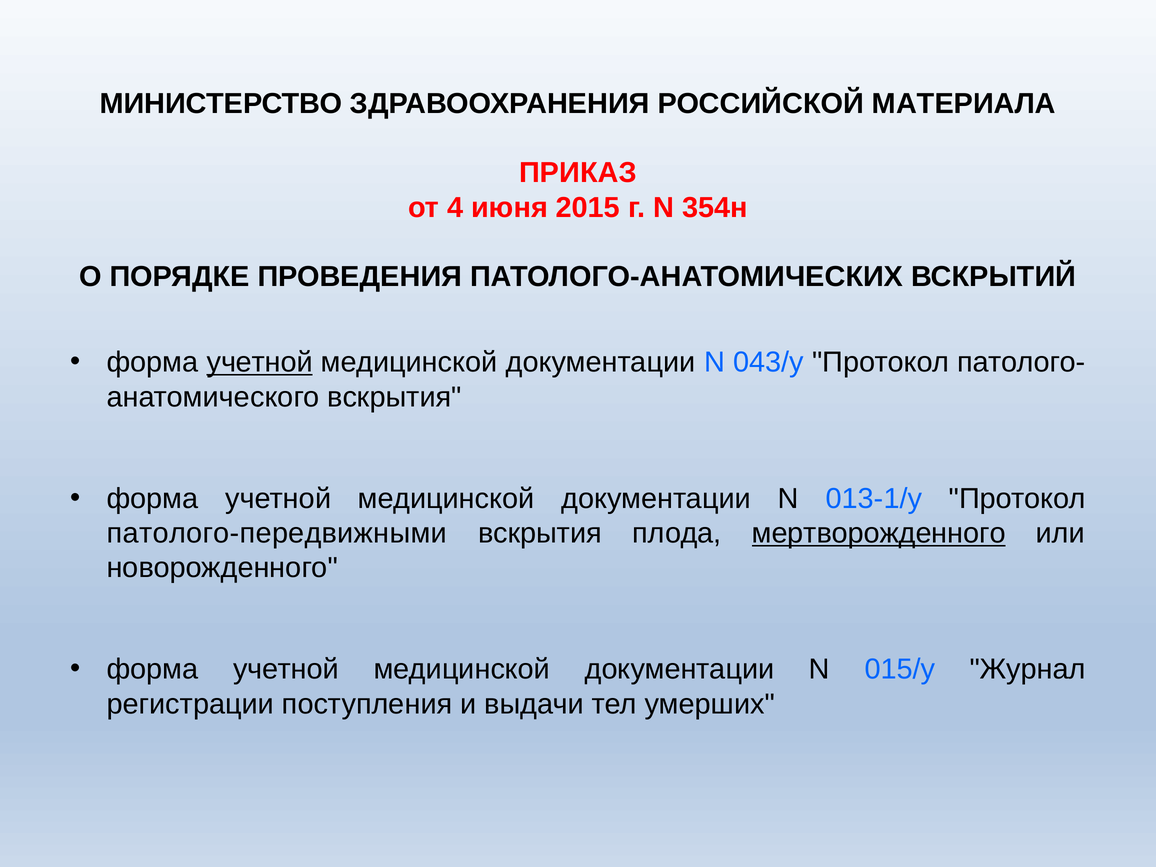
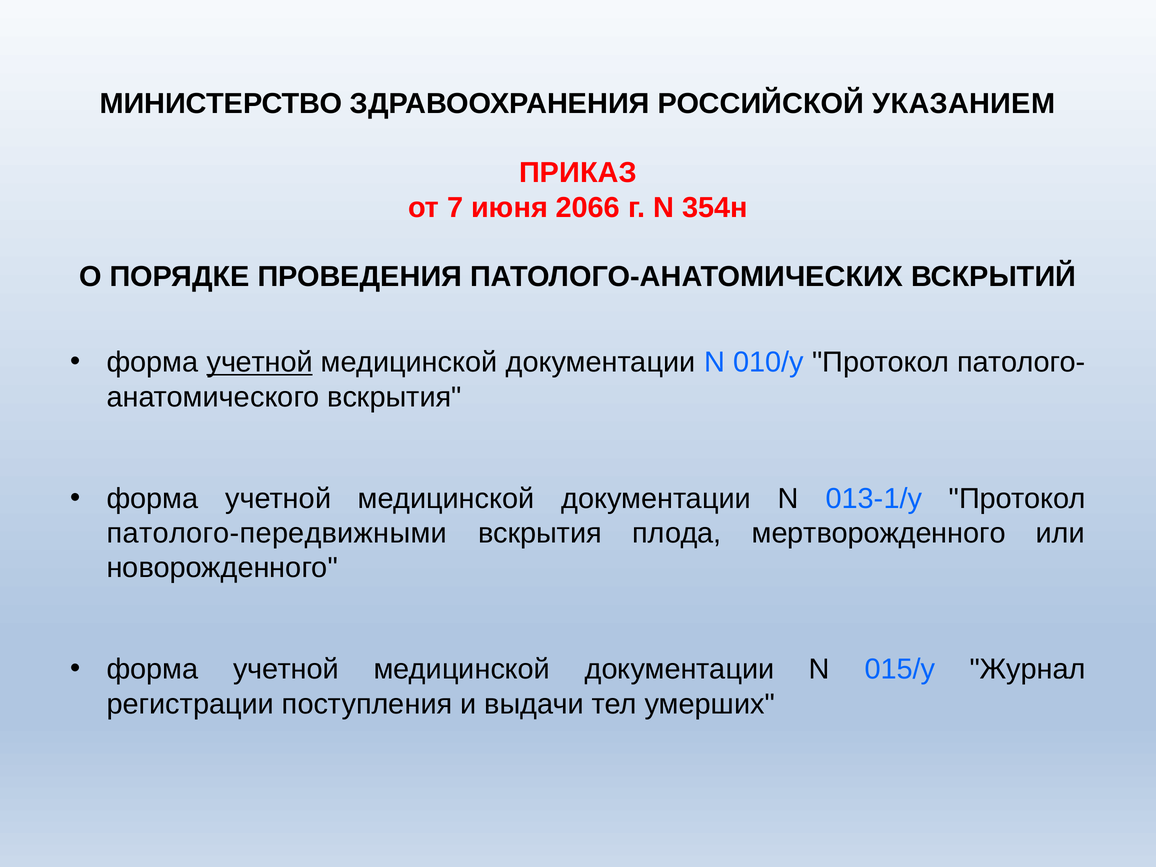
МАТЕРИАЛА: МАТЕРИАЛА -> УКАЗАНИЕМ
4: 4 -> 7
2015: 2015 -> 2066
043/у: 043/у -> 010/у
мертворожденного underline: present -> none
